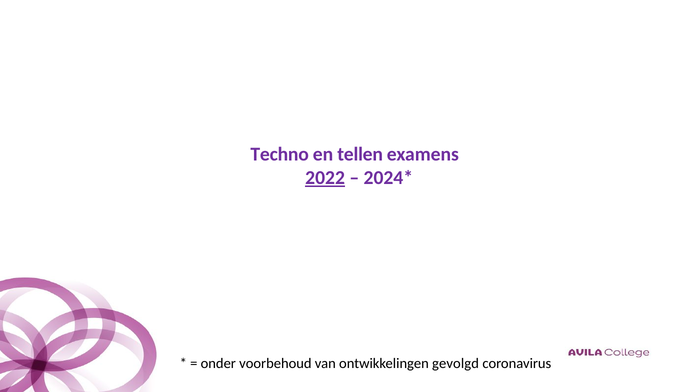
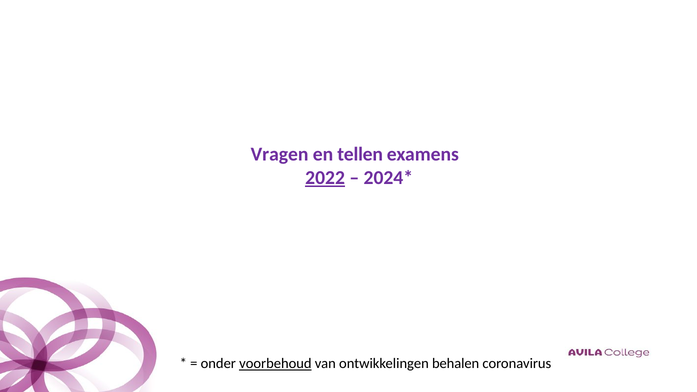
Techno: Techno -> Vragen
voorbehoud underline: none -> present
gevolgd: gevolgd -> behalen
